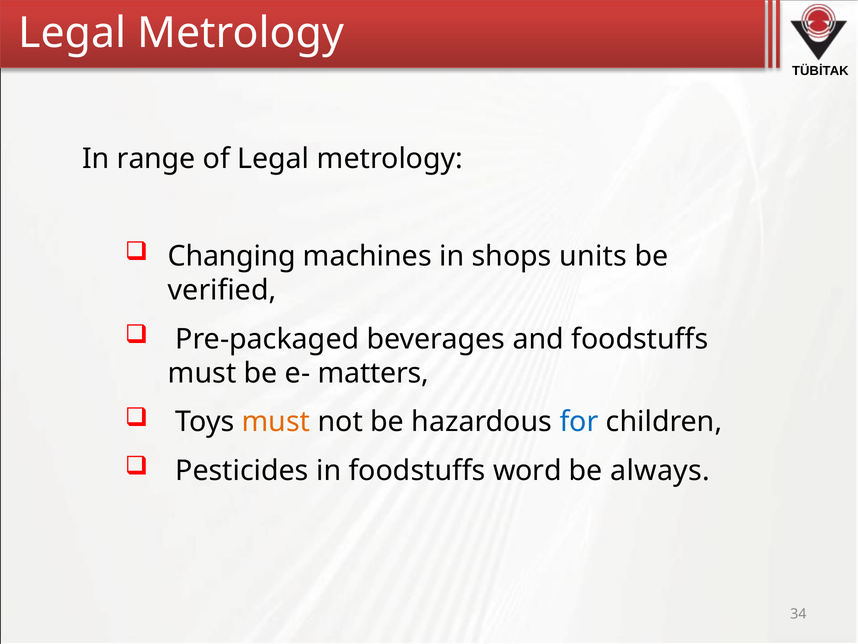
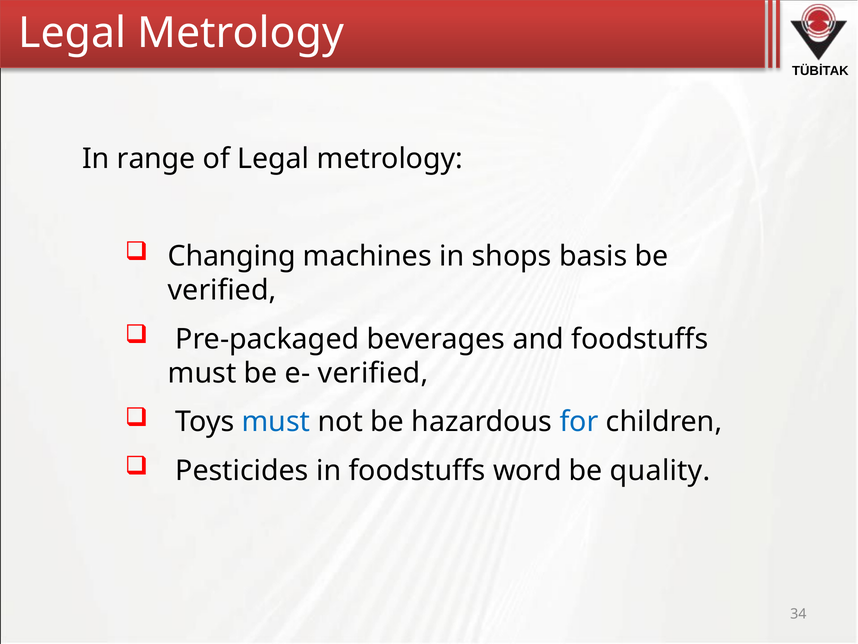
units: units -> basis
e- matters: matters -> verified
must at (276, 422) colour: orange -> blue
always: always -> quality
